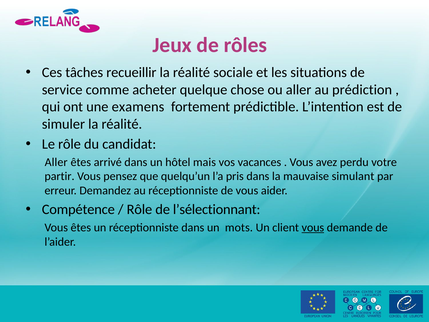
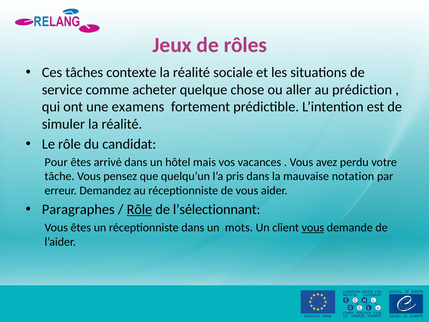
recueillir: recueillir -> contexte
Aller at (56, 162): Aller -> Pour
partir: partir -> tâche
simulant: simulant -> notation
Compétence: Compétence -> Paragraphes
Rôle at (139, 209) underline: none -> present
